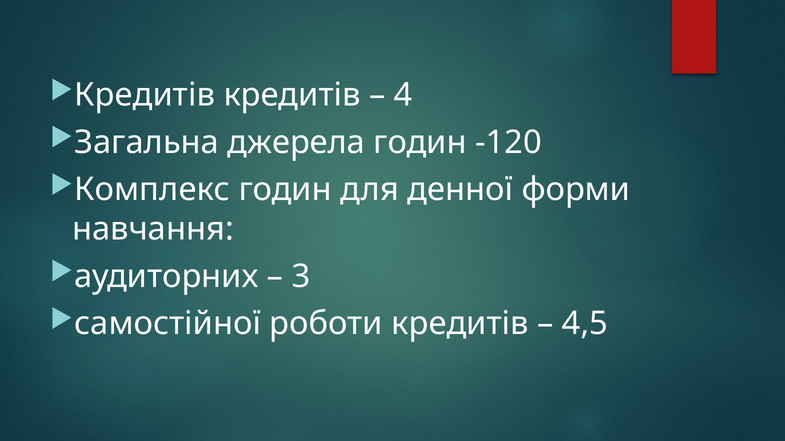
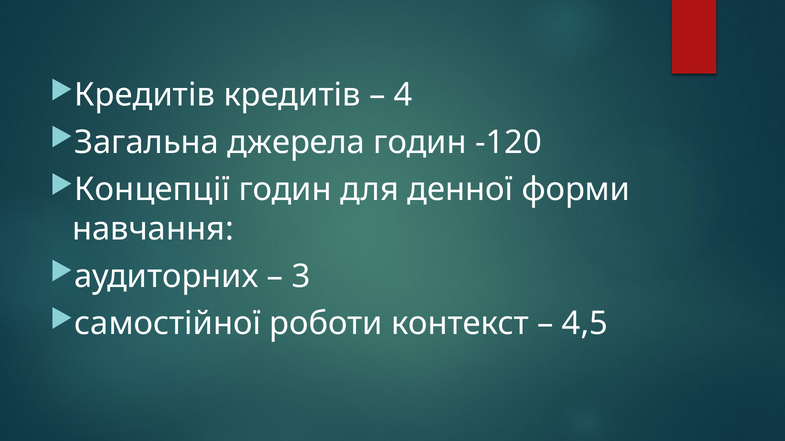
Комплекс: Комплекс -> Концепції
роботи кредитів: кредитів -> контекст
